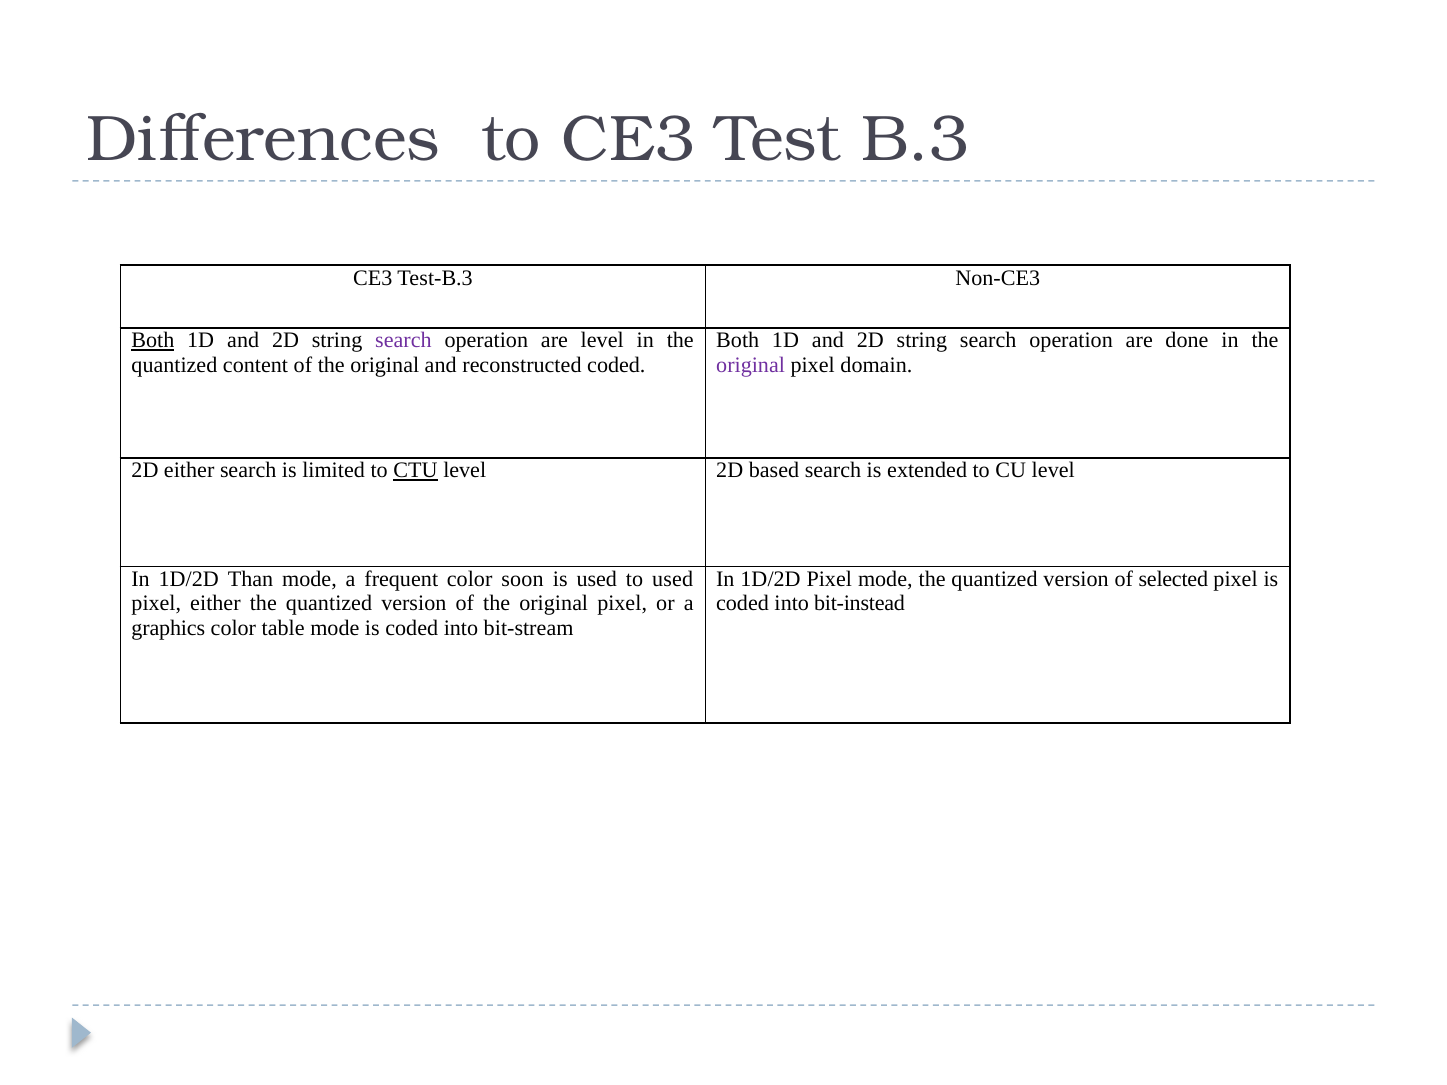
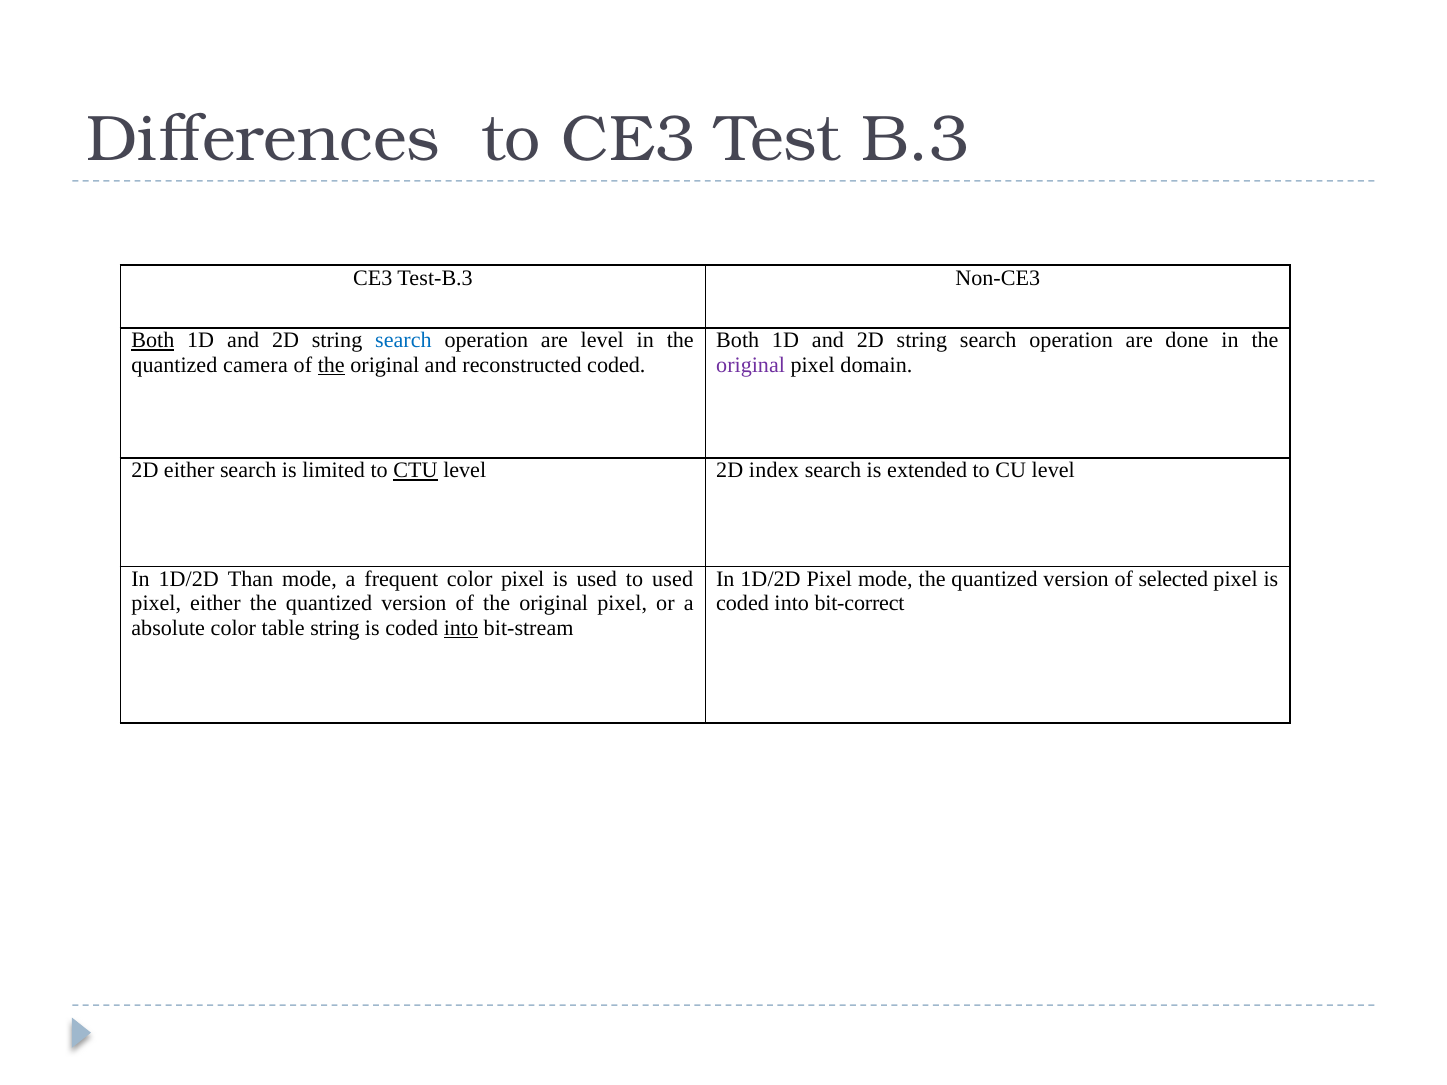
search at (403, 341) colour: purple -> blue
content: content -> camera
the at (331, 365) underline: none -> present
based: based -> index
color soon: soon -> pixel
bit-instead: bit-instead -> bit-correct
graphics: graphics -> absolute
table mode: mode -> string
into at (461, 628) underline: none -> present
